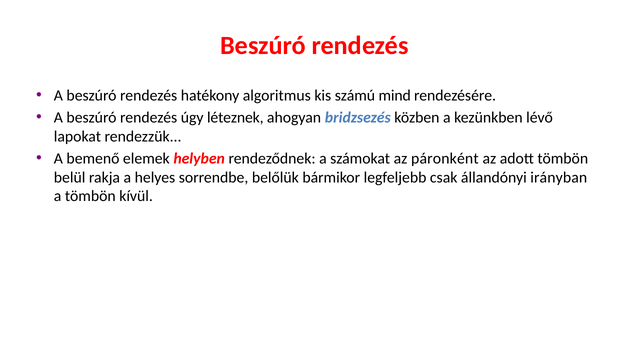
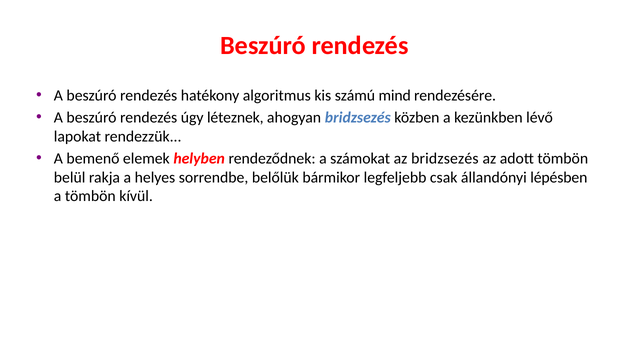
az páronként: páronként -> bridzsezés
irányban: irányban -> lépésben
